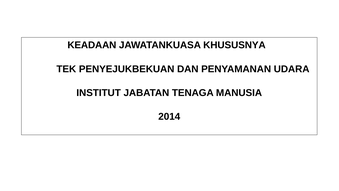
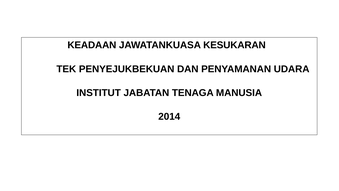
KHUSUSNYA: KHUSUSNYA -> KESUKARAN
